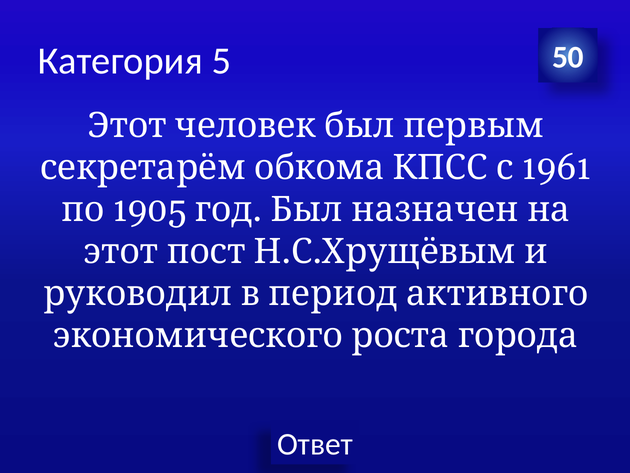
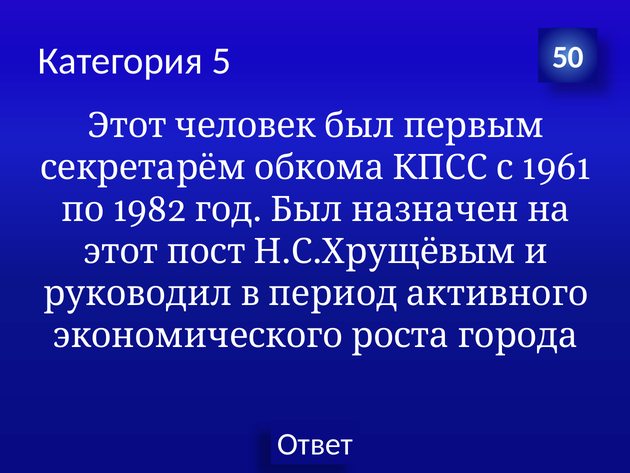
1905: 1905 -> 1982
